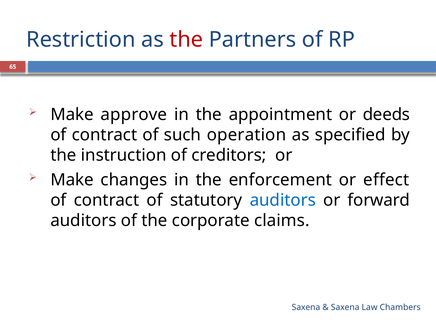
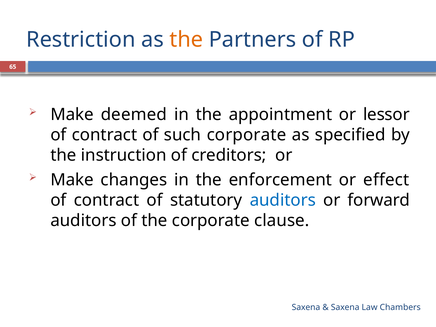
the at (186, 40) colour: red -> orange
approve: approve -> deemed
deeds: deeds -> lessor
such operation: operation -> corporate
claims: claims -> clause
